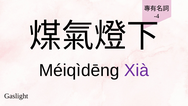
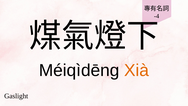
Xià colour: purple -> orange
